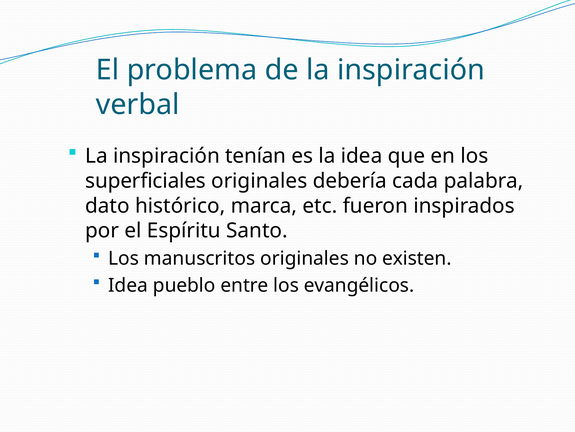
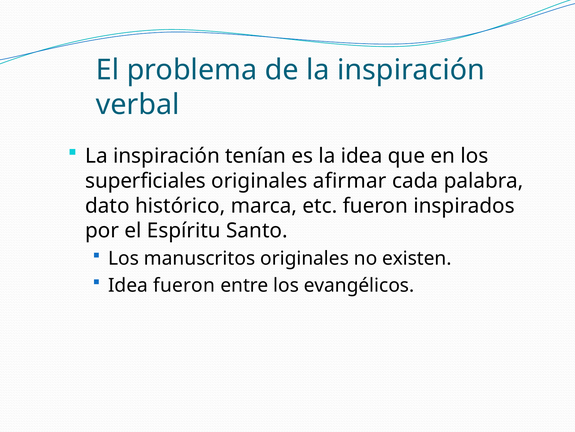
debería: debería -> afirmar
Idea pueblo: pueblo -> fueron
